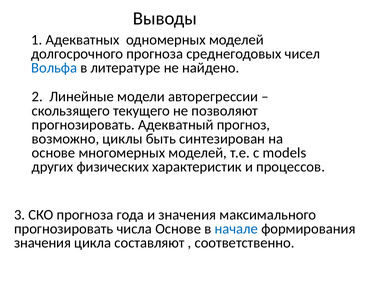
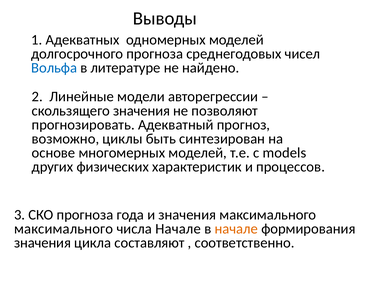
скользящего текущего: текущего -> значения
прогнозировать at (64, 229): прогнозировать -> максимального
числа Основе: Основе -> Начале
начале at (236, 229) colour: blue -> orange
